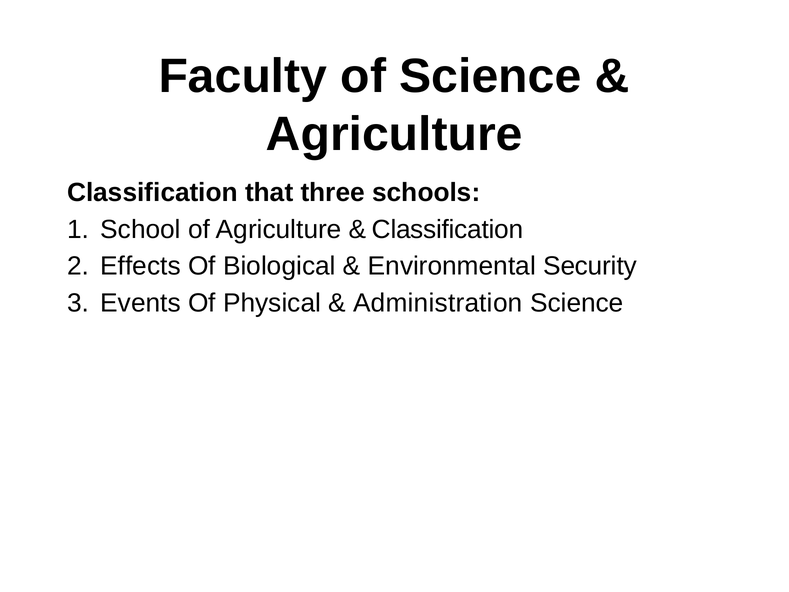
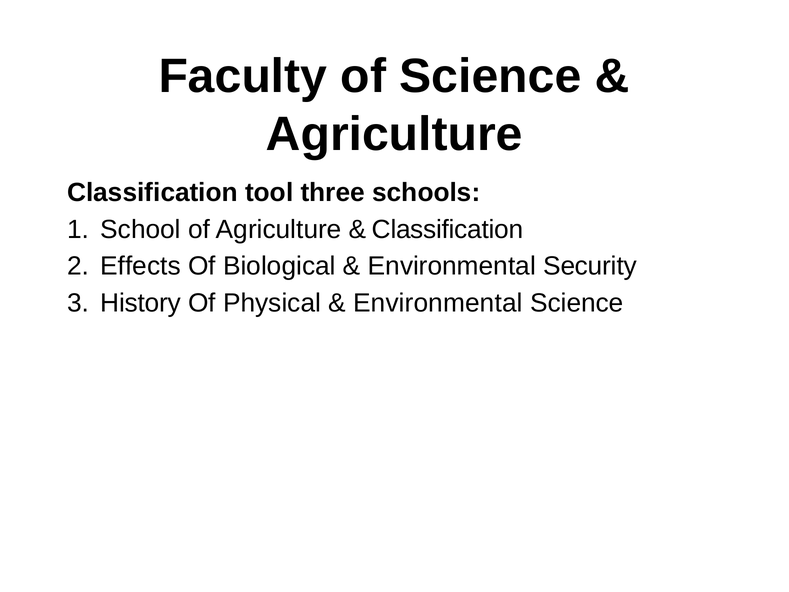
that: that -> tool
Events: Events -> History
Administration at (438, 303): Administration -> Environmental
